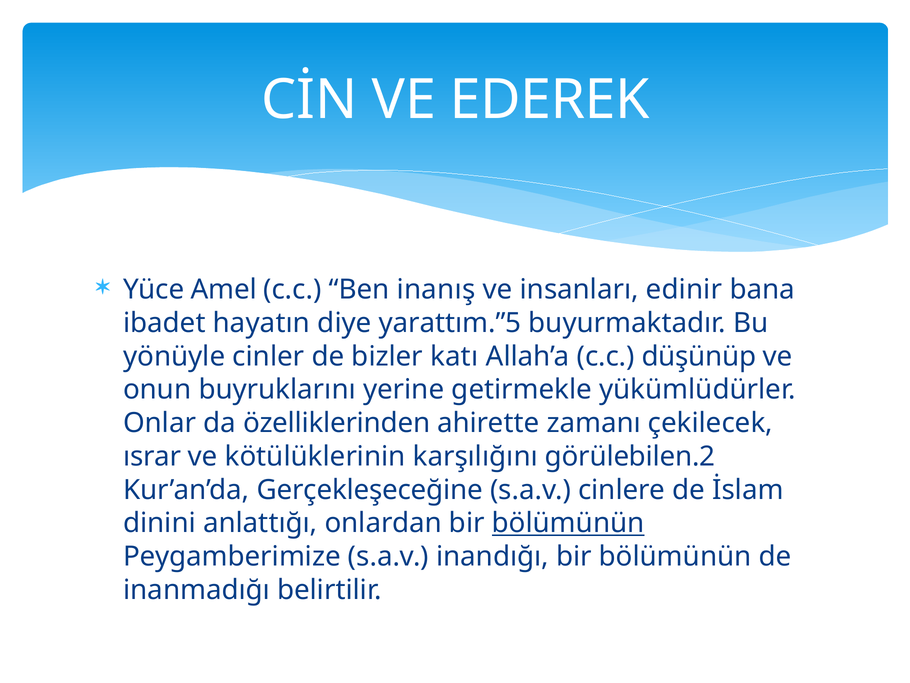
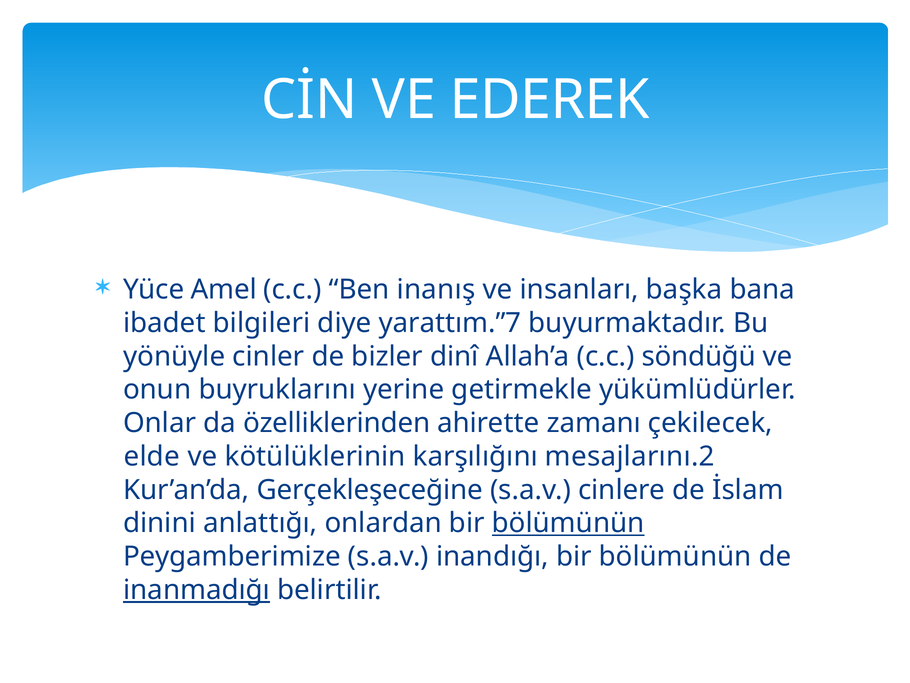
edinir: edinir -> başka
hayatın: hayatın -> bilgileri
yarattım.”5: yarattım.”5 -> yarattım.”7
katı: katı -> dinî
düşünüp: düşünüp -> söndüğü
ısrar: ısrar -> elde
görülebilen.2: görülebilen.2 -> mesajlarını.2
inanmadığı underline: none -> present
